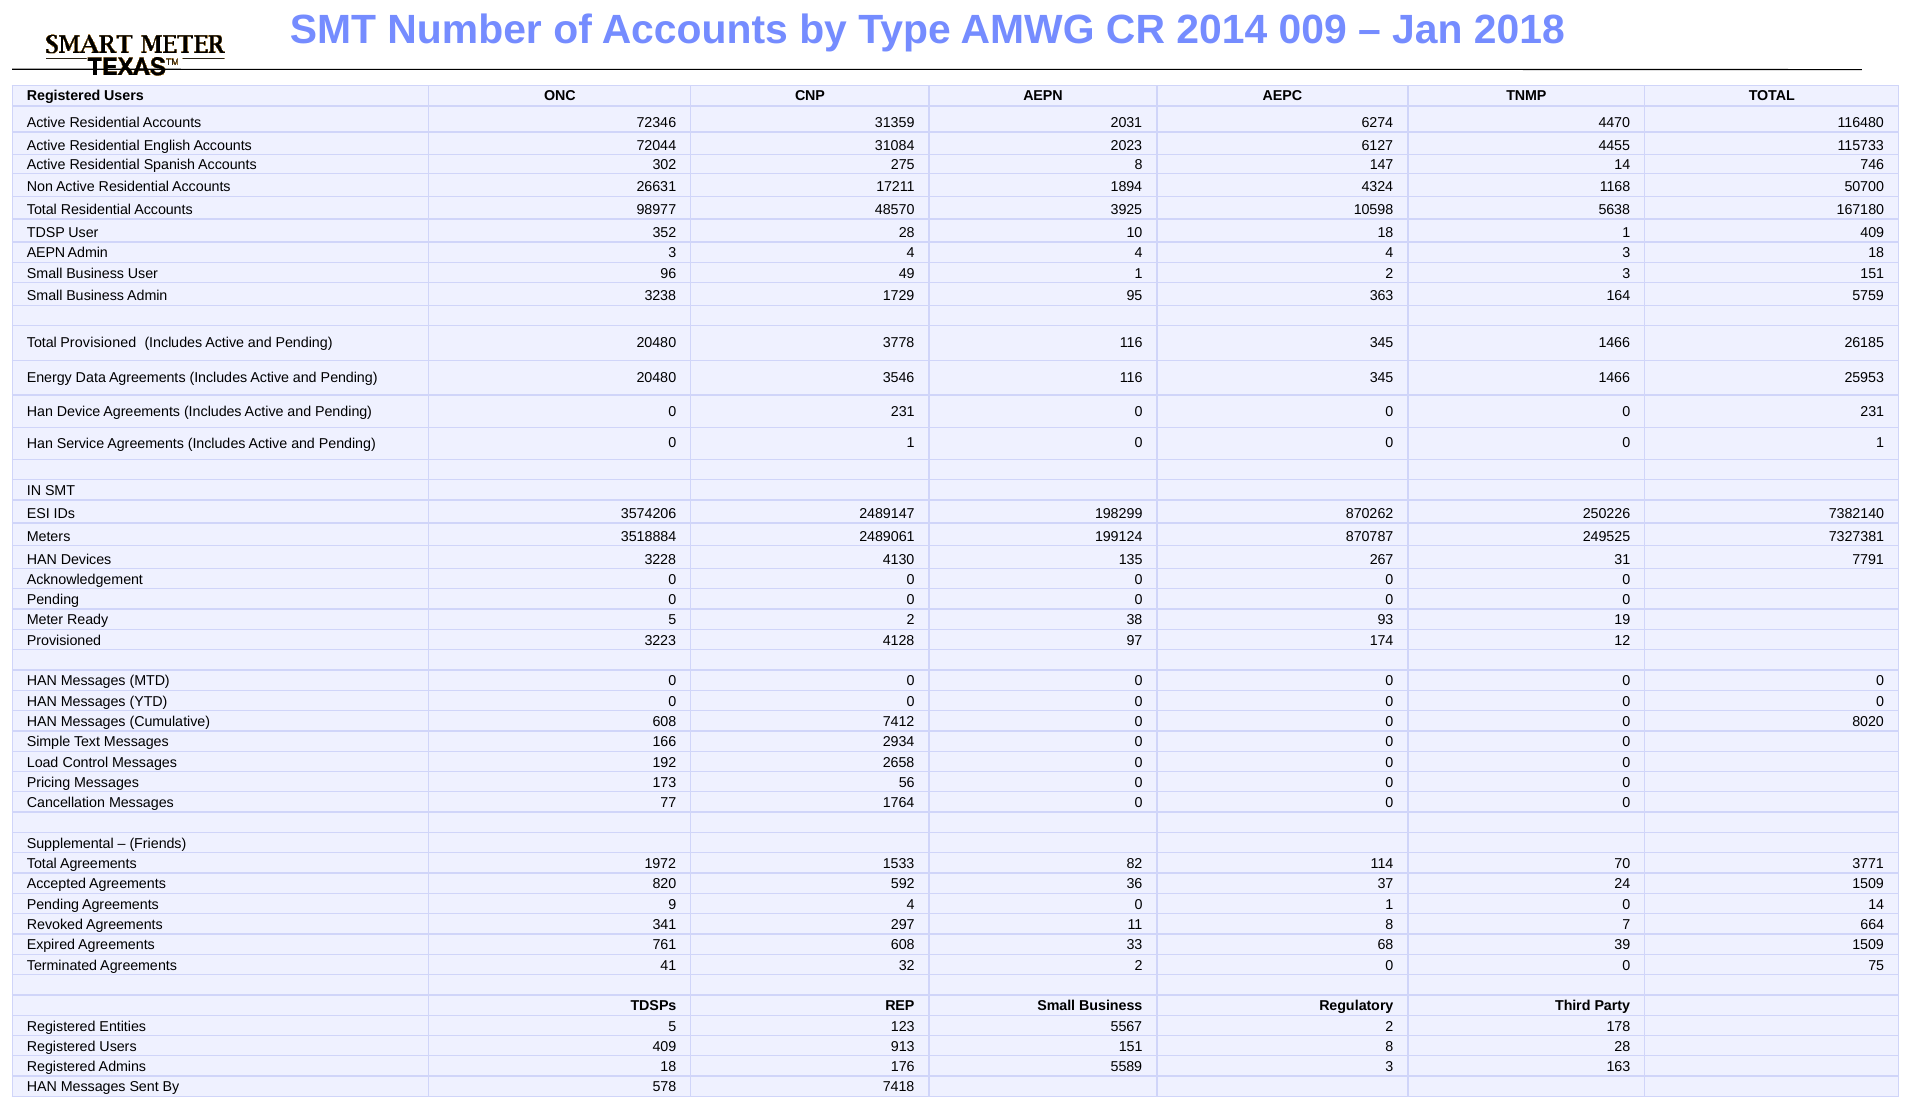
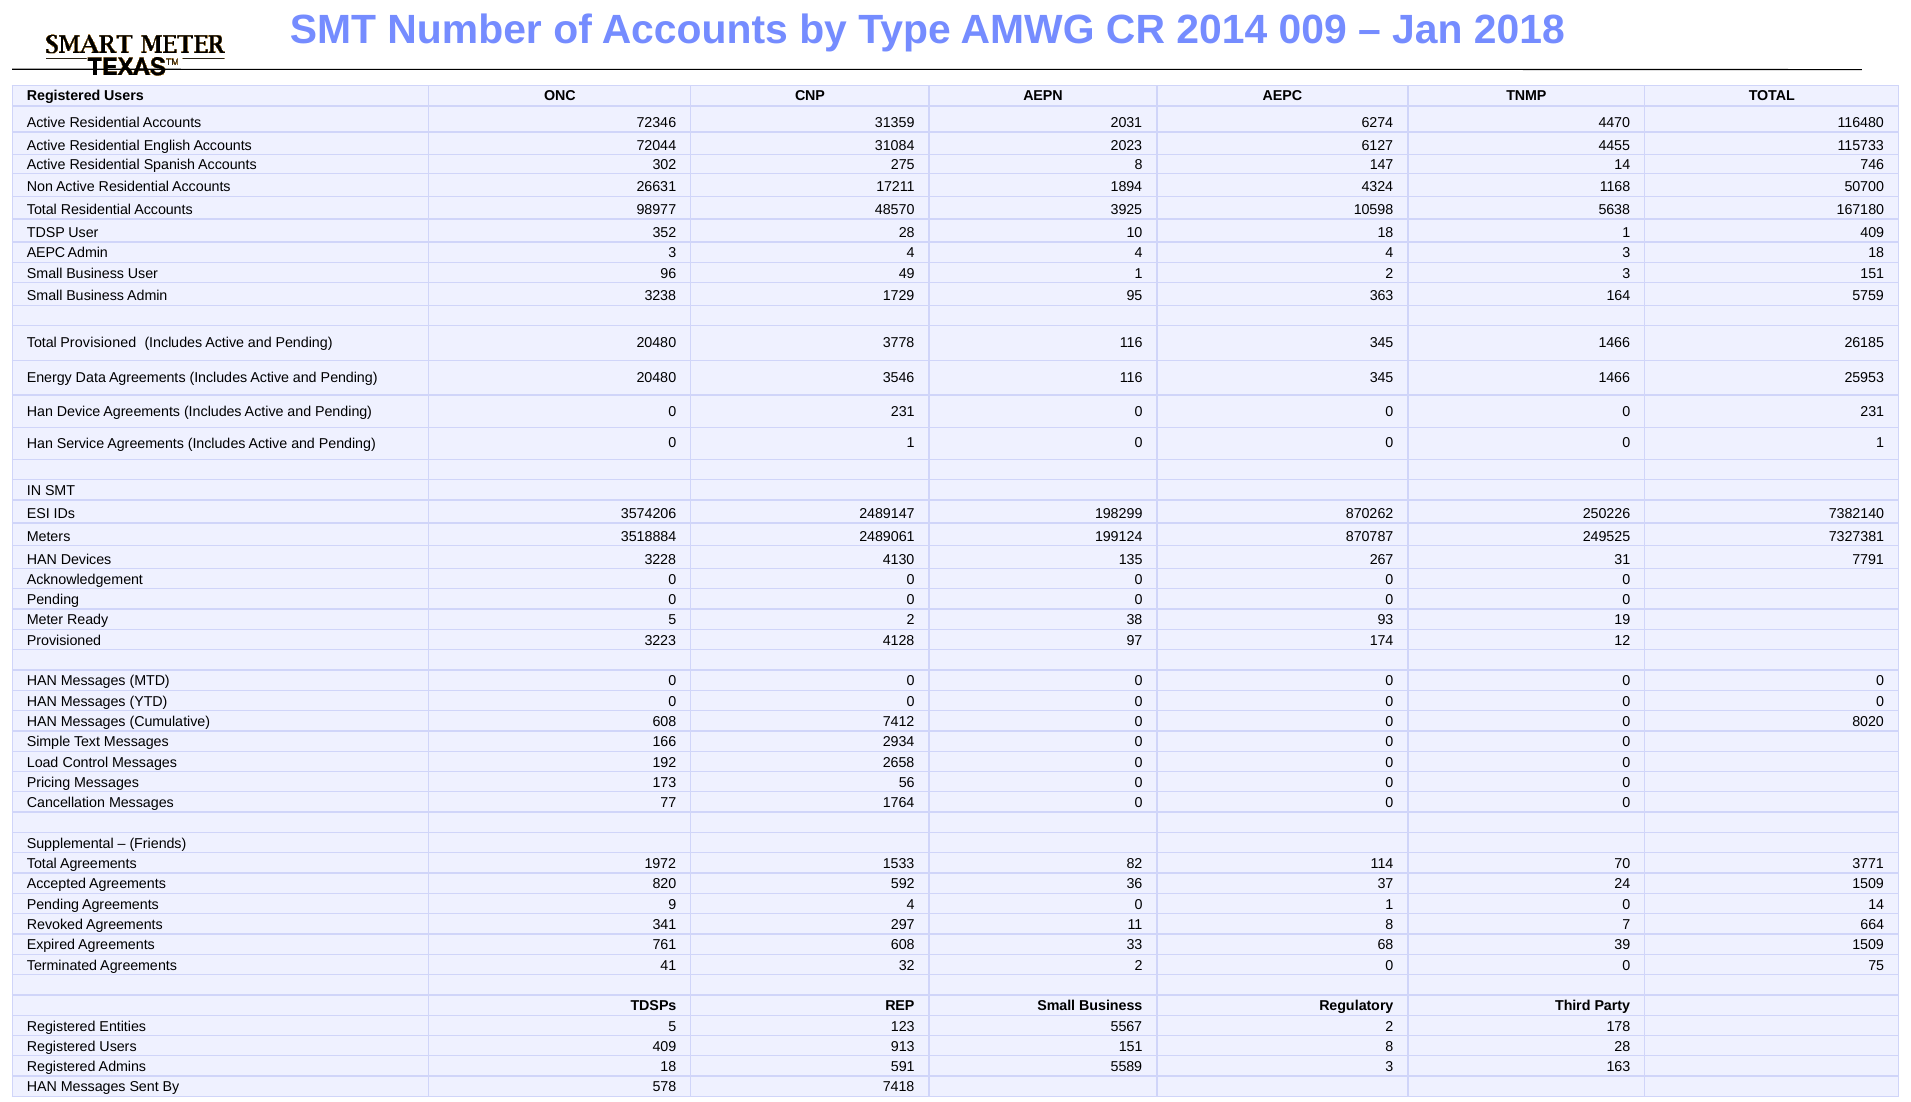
AEPN at (46, 253): AEPN -> AEPC
176: 176 -> 591
